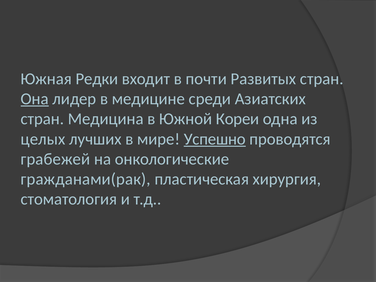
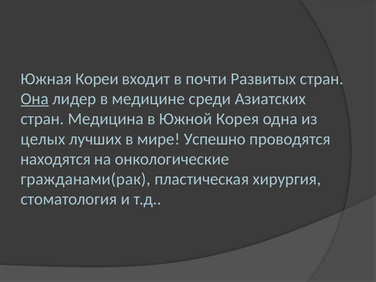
Редки: Редки -> Кореи
Кореи: Кореи -> Корея
Успешно underline: present -> none
грабежей: грабежей -> находятся
